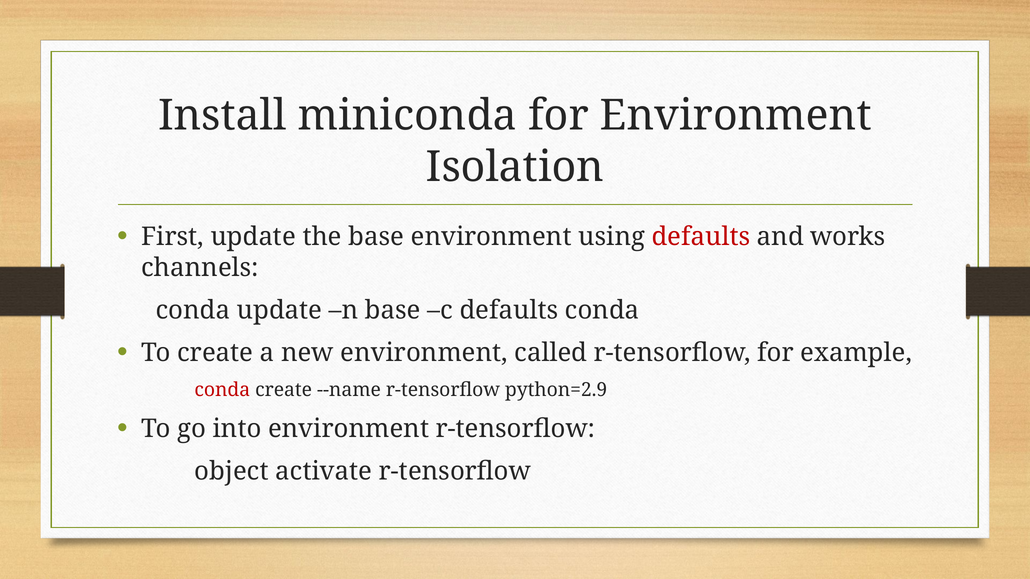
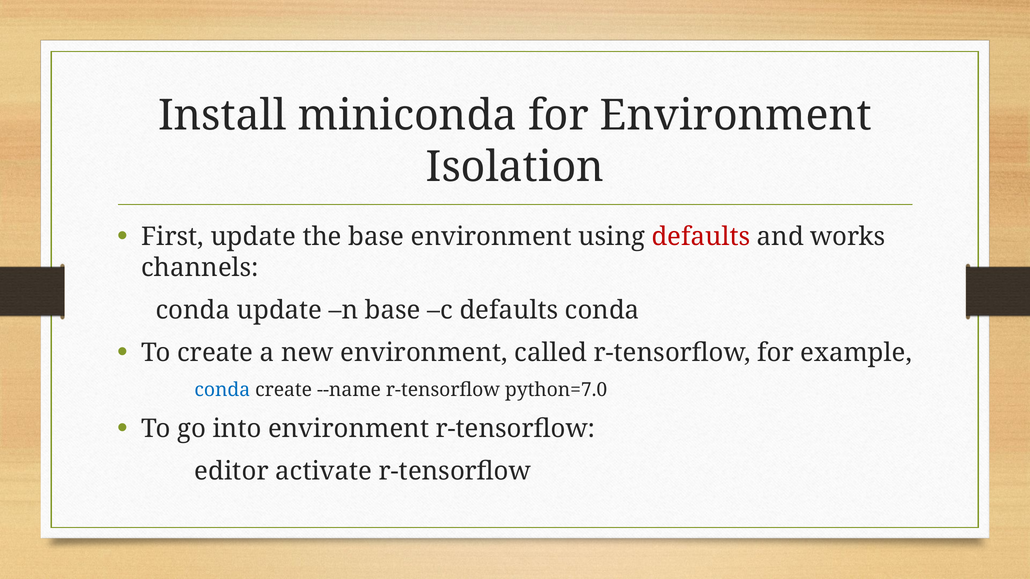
conda at (222, 390) colour: red -> blue
python=2.9: python=2.9 -> python=7.0
object: object -> editor
